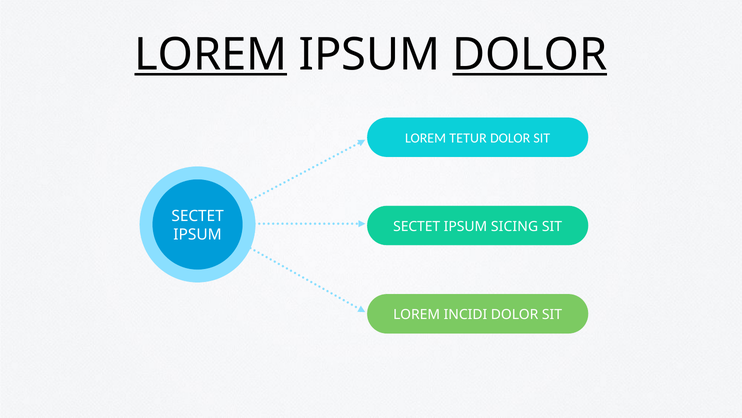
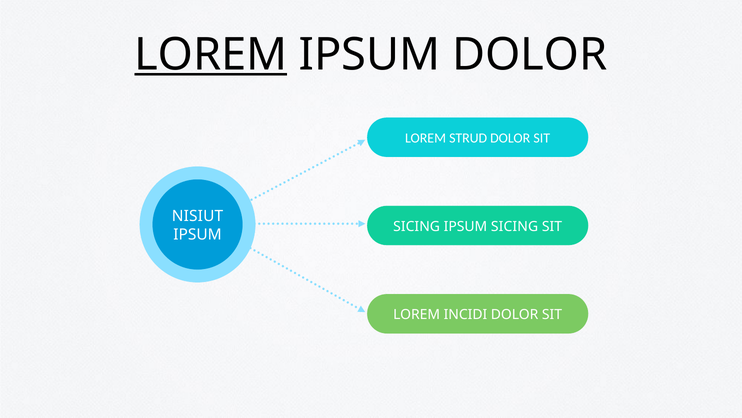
DOLOR at (530, 55) underline: present -> none
TETUR: TETUR -> STRUD
SECTET at (198, 216): SECTET -> NISIUT
SECTET at (417, 226): SECTET -> SICING
